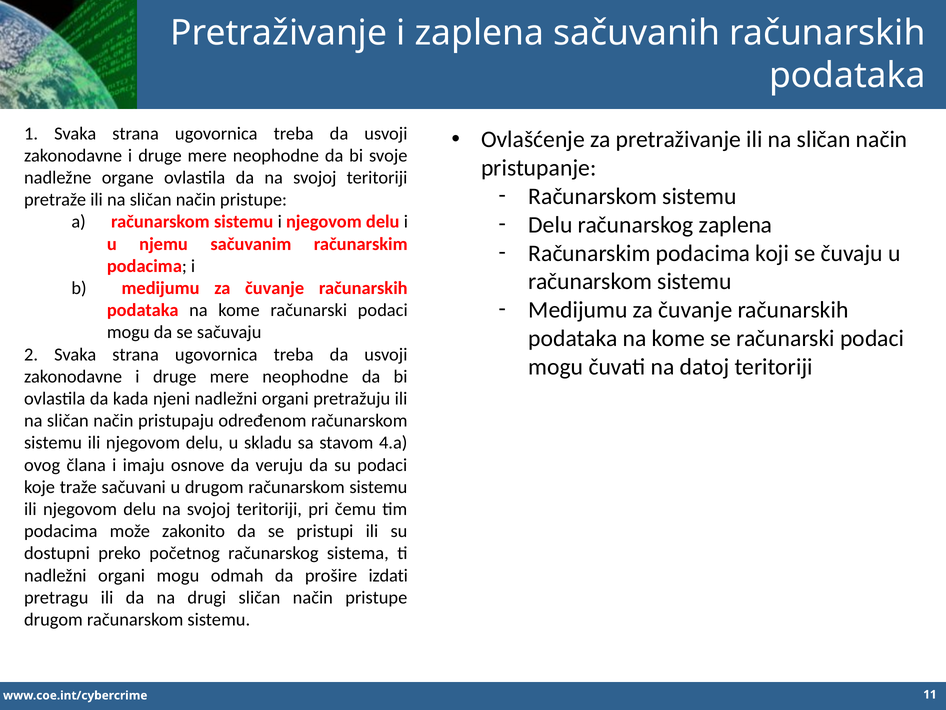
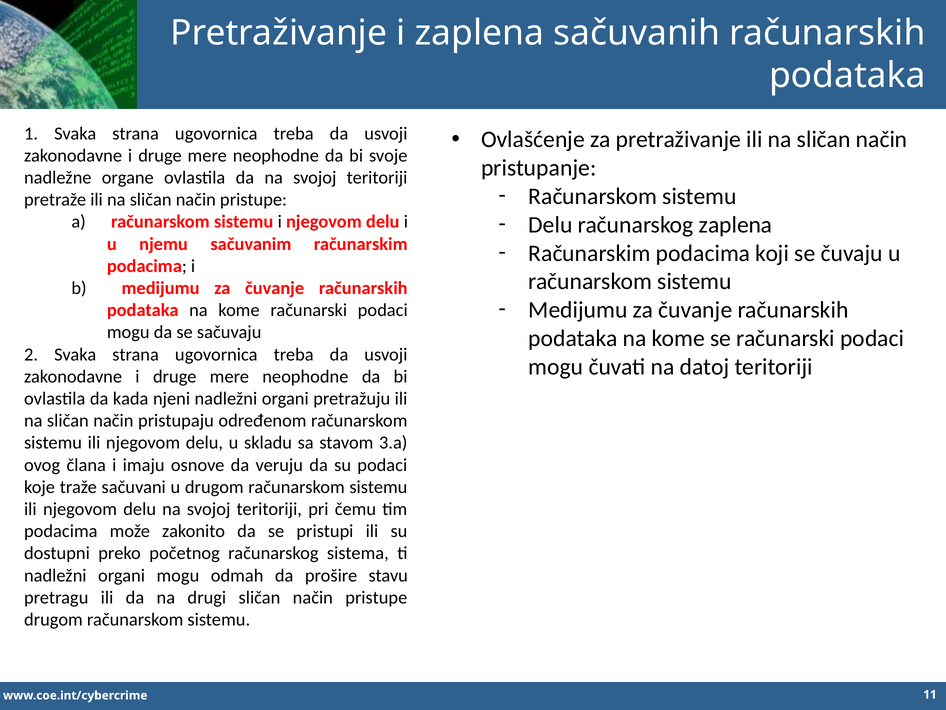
4.a: 4.a -> 3.a
izdati: izdati -> stavu
